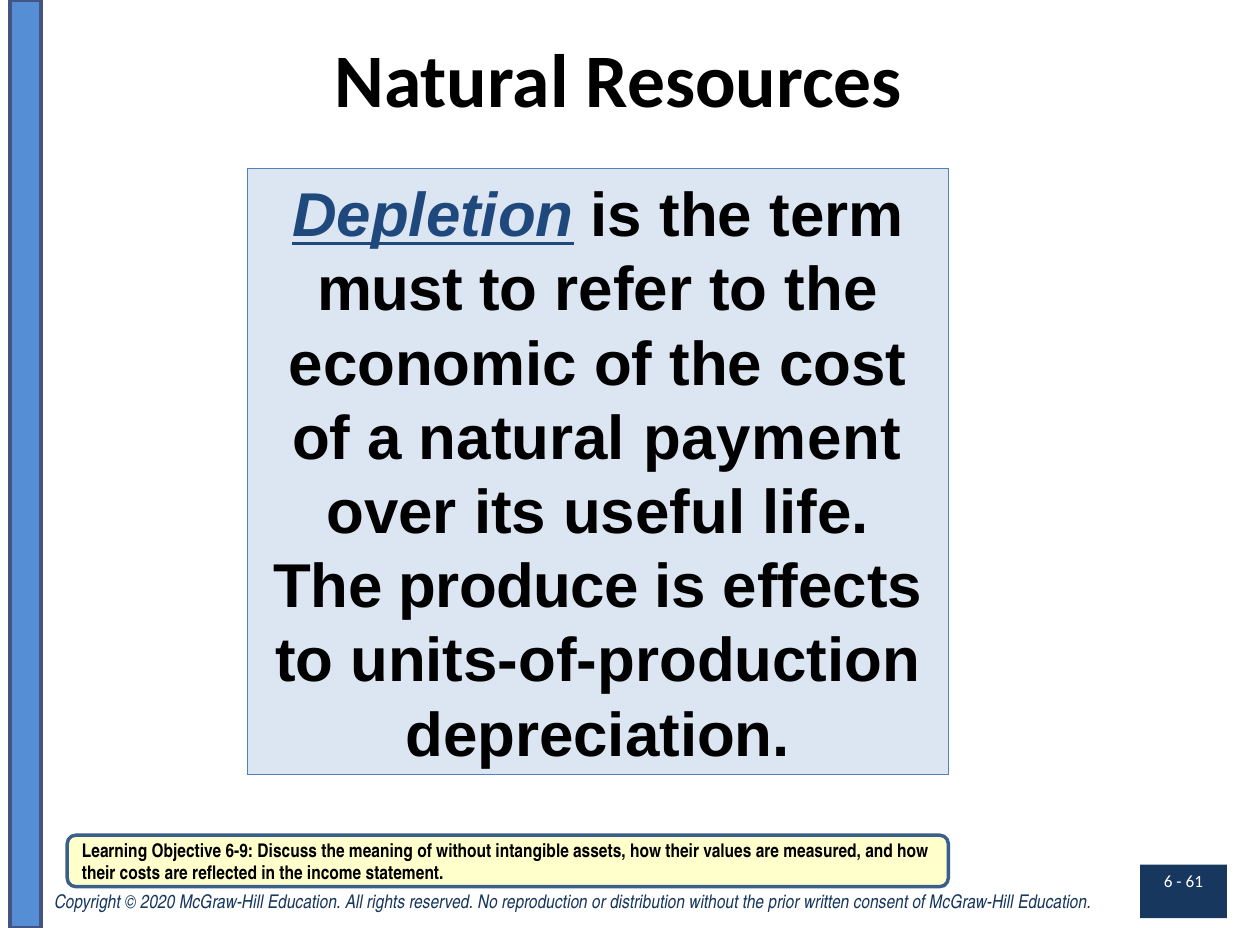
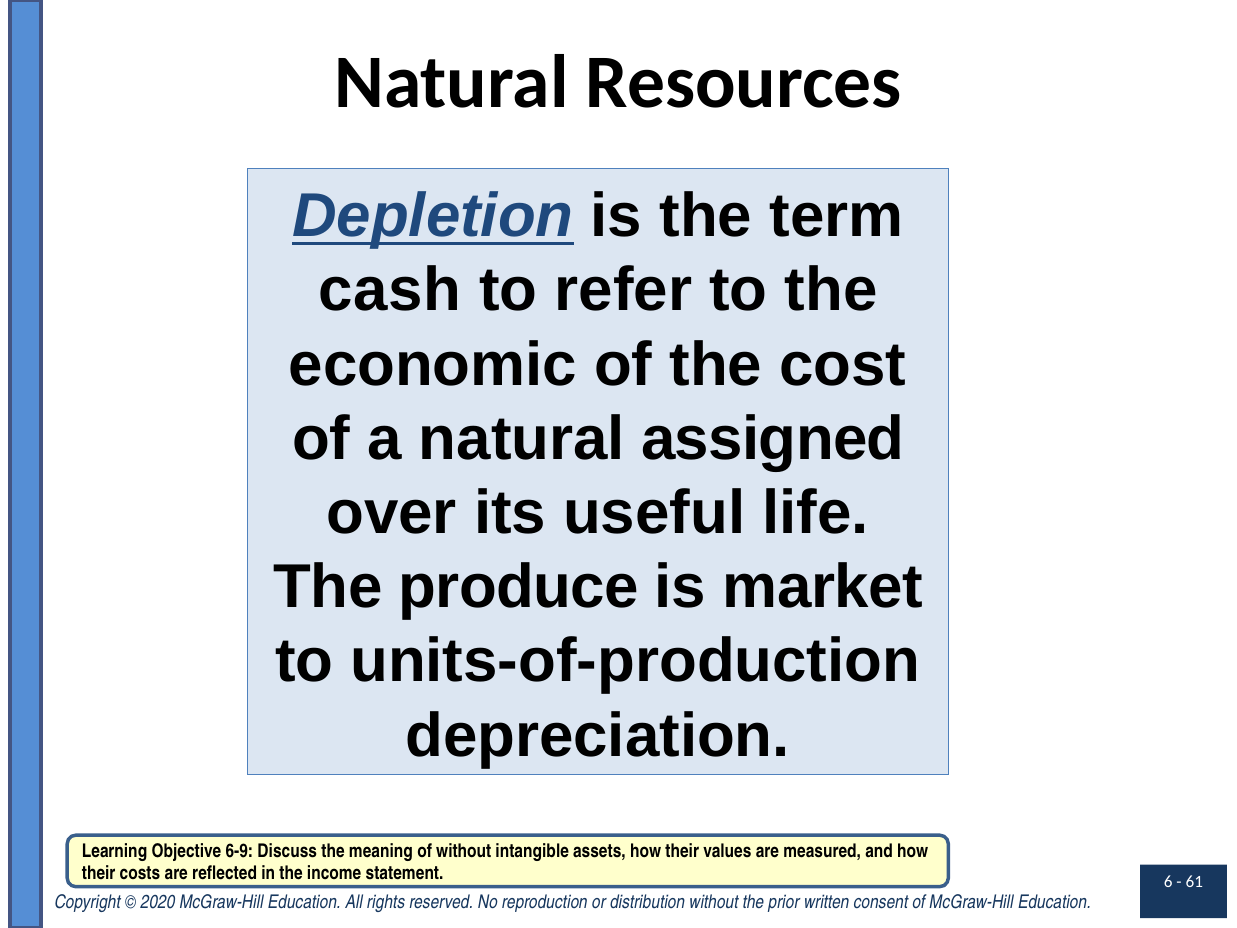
must: must -> cash
payment: payment -> assigned
effects: effects -> market
